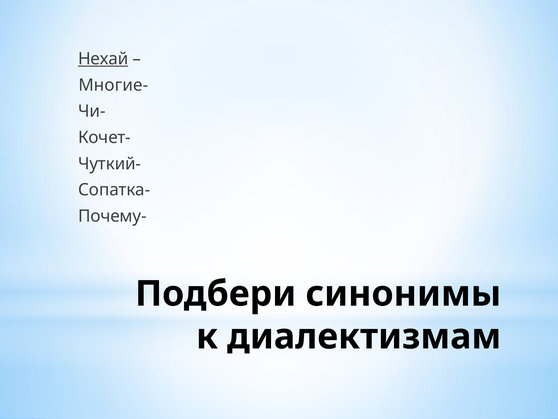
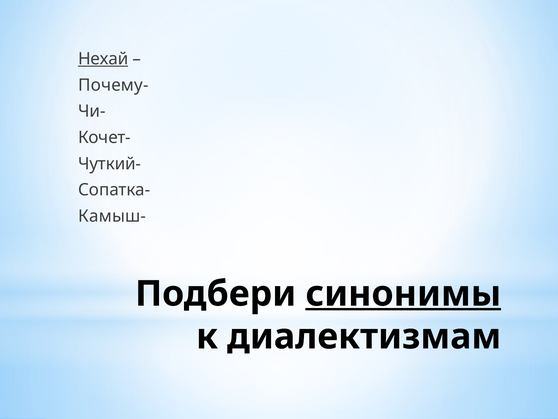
Многие-: Многие- -> Почему-
Почему-: Почему- -> Камыш-
синонимы underline: none -> present
